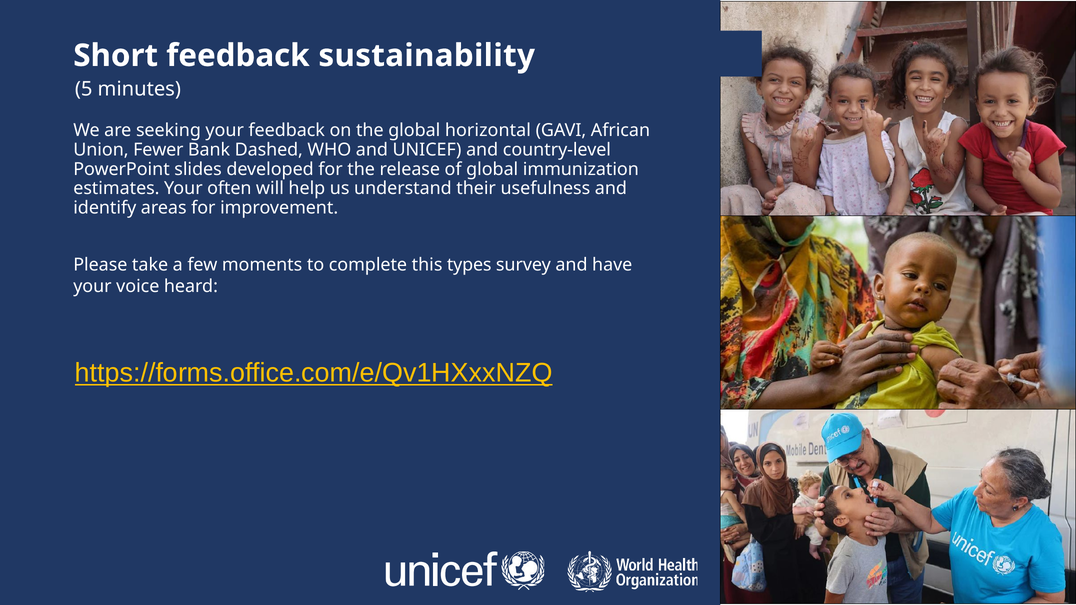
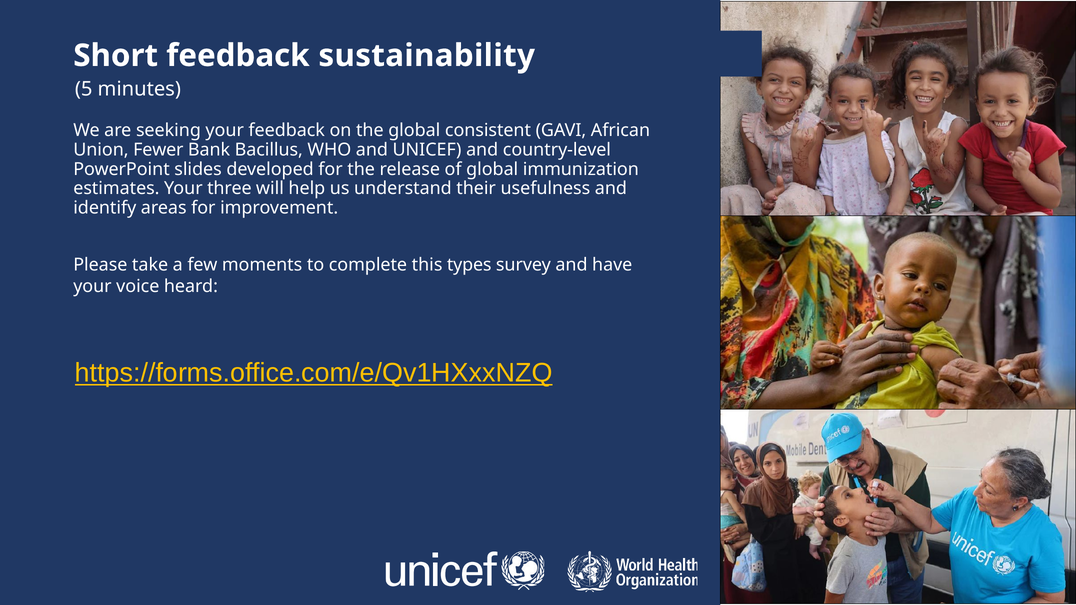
horizontal: horizontal -> consistent
Dashed: Dashed -> Bacillus
often: often -> three
